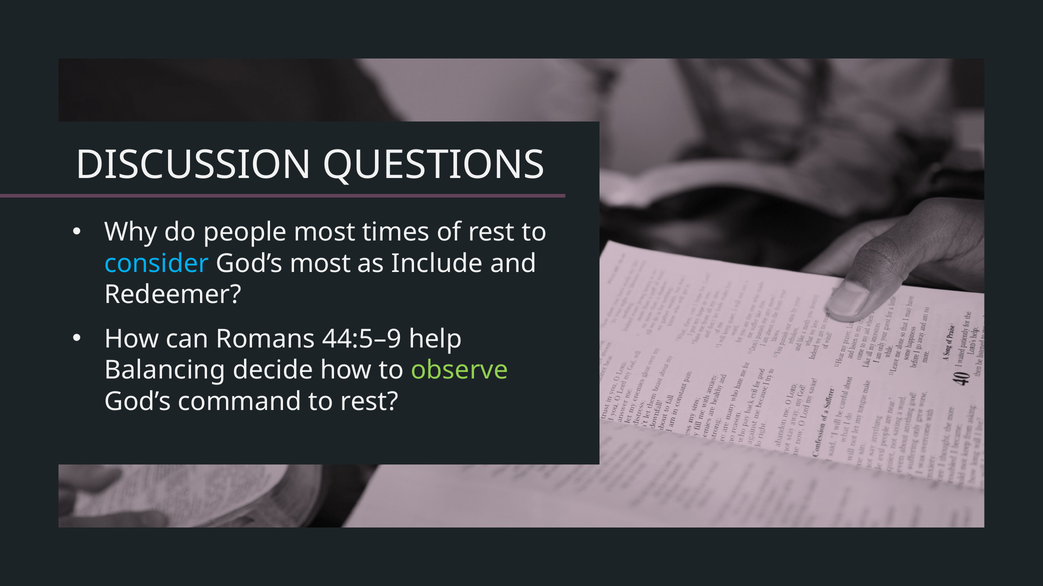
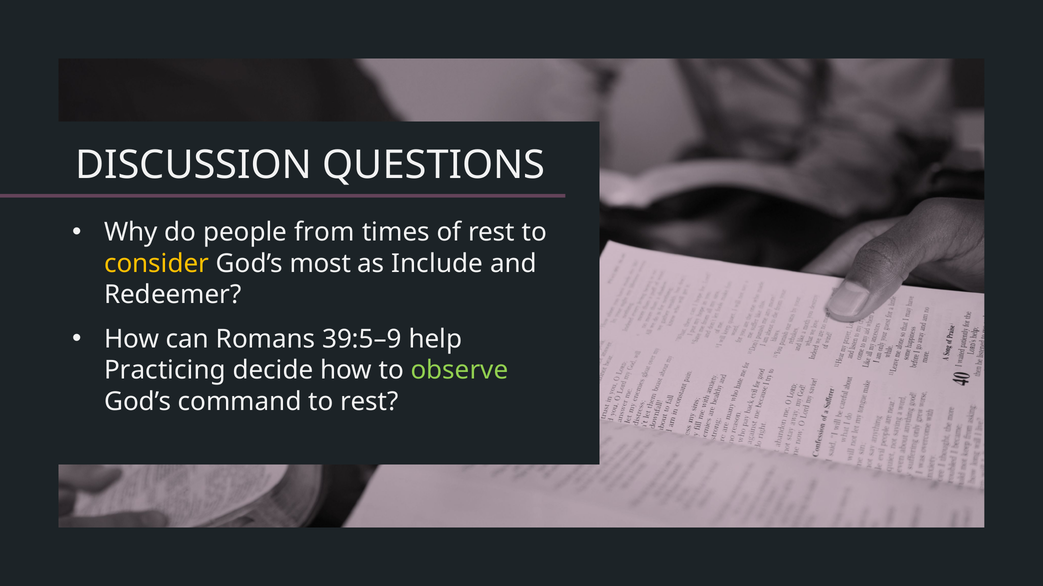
people most: most -> from
consider colour: light blue -> yellow
44:5–9: 44:5–9 -> 39:5–9
Balancing: Balancing -> Practicing
